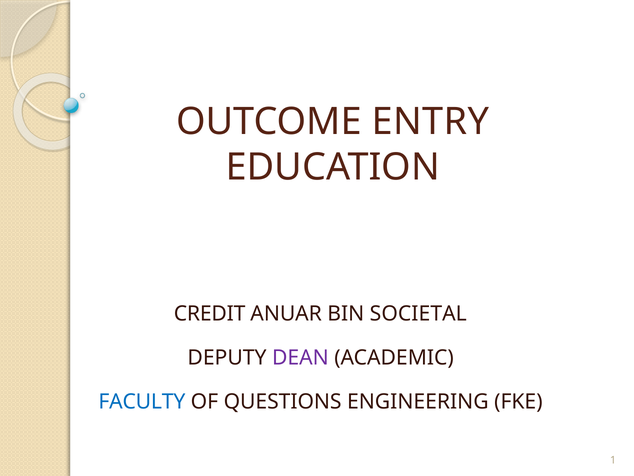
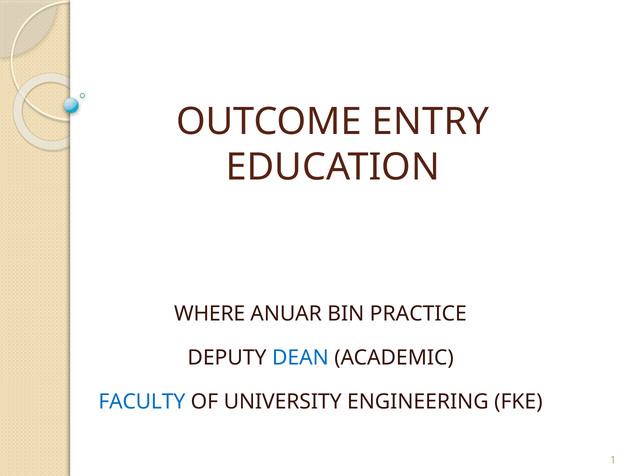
CREDIT: CREDIT -> WHERE
SOCIETAL: SOCIETAL -> PRACTICE
DEAN colour: purple -> blue
QUESTIONS: QUESTIONS -> UNIVERSITY
